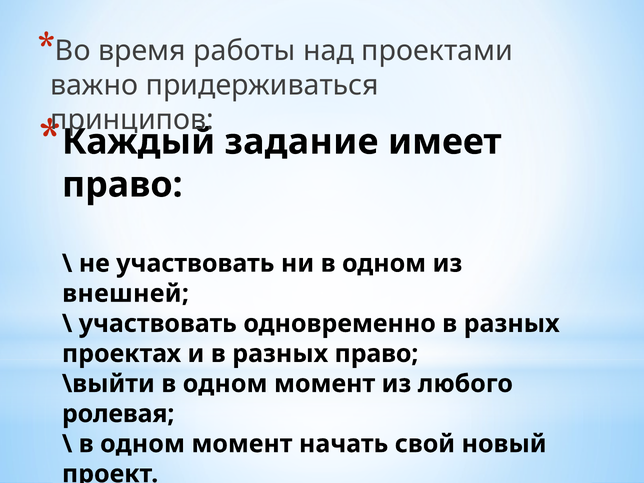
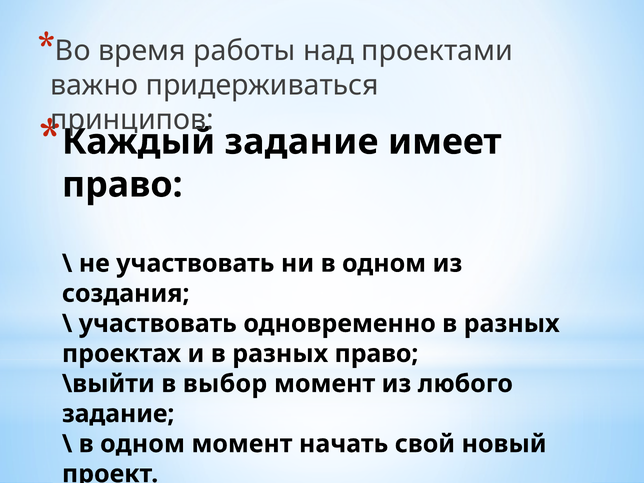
внешней: внешней -> создания
\выйти в одном: одном -> выбор
ролевая at (118, 414): ролевая -> задание
